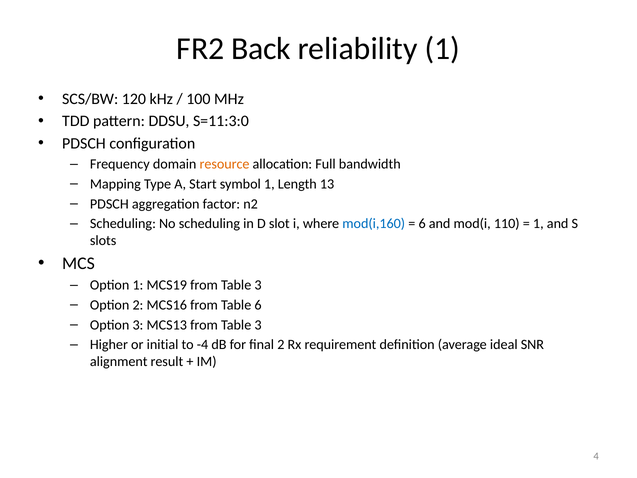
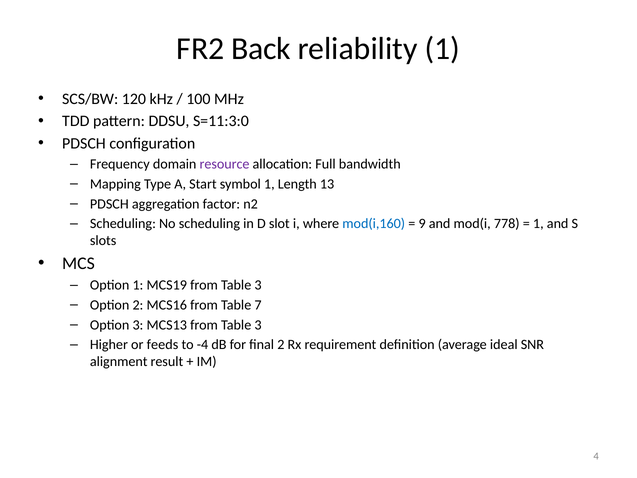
resource colour: orange -> purple
6 at (422, 224): 6 -> 9
110: 110 -> 778
Table 6: 6 -> 7
initial: initial -> feeds
